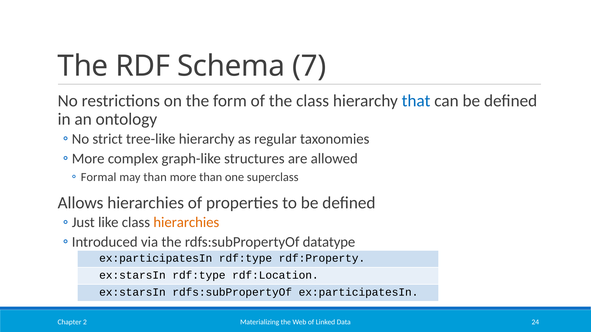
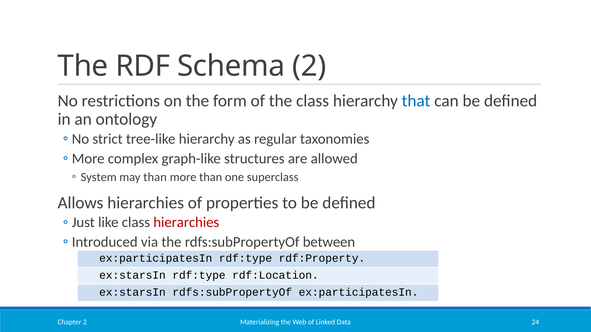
Schema 7: 7 -> 2
Formal: Formal -> System
hierarchies at (186, 223) colour: orange -> red
datatype: datatype -> between
